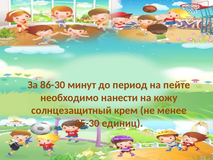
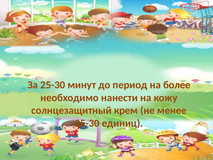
За 86-30: 86-30 -> 25-30
пейте: пейте -> более
